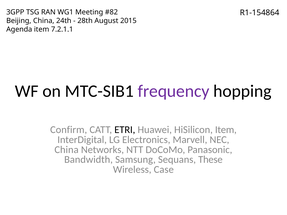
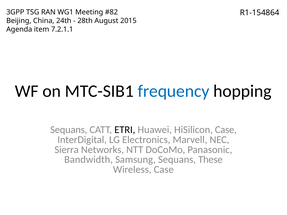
frequency colour: purple -> blue
Confirm at (69, 130): Confirm -> Sequans
HiSilicon Item: Item -> Case
China at (67, 150): China -> Sierra
